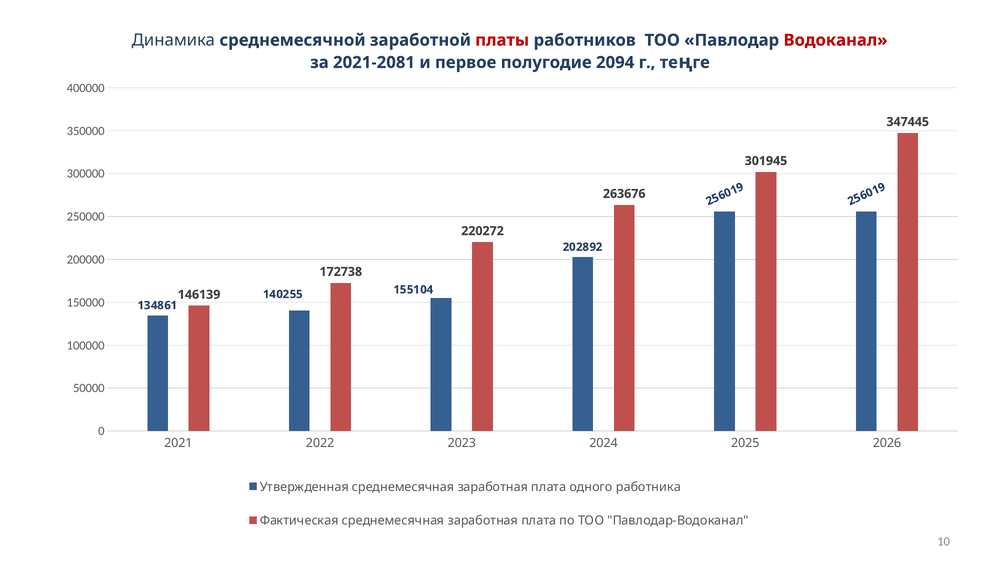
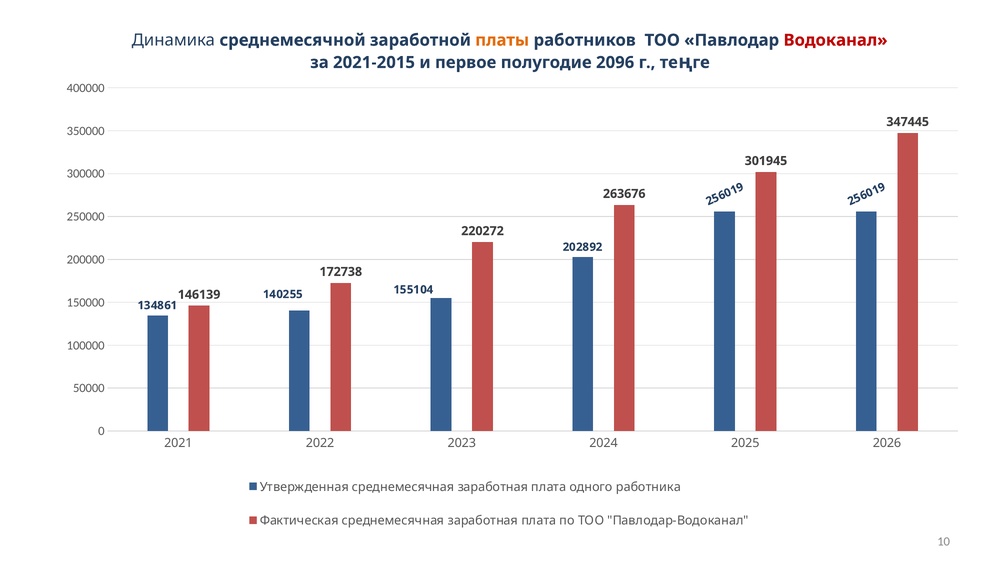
платы colour: red -> orange
2021-2081: 2021-2081 -> 2021-2015
2094: 2094 -> 2096
